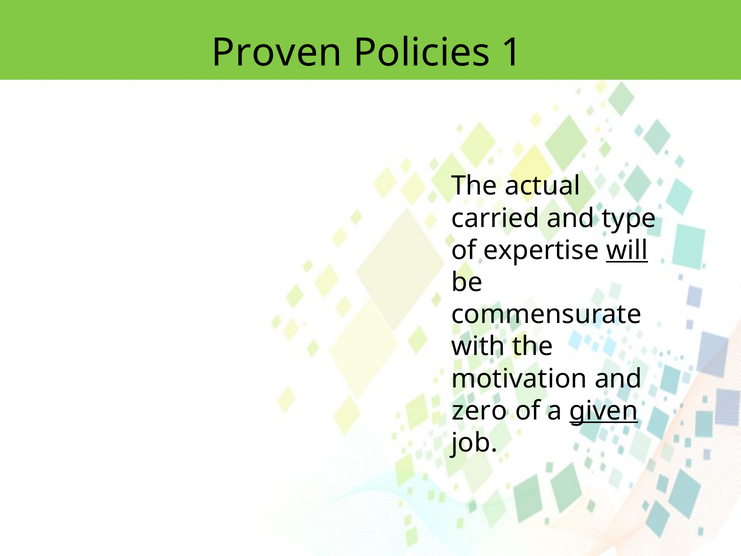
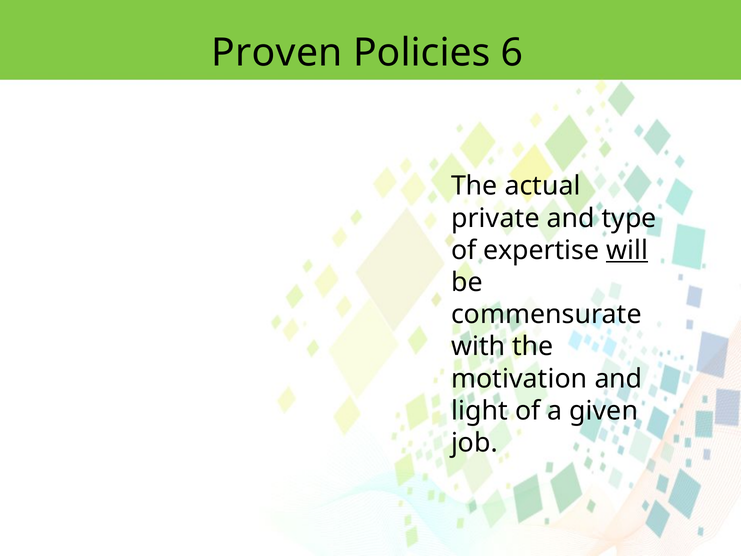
1: 1 -> 6
carried: carried -> private
zero: zero -> light
given underline: present -> none
